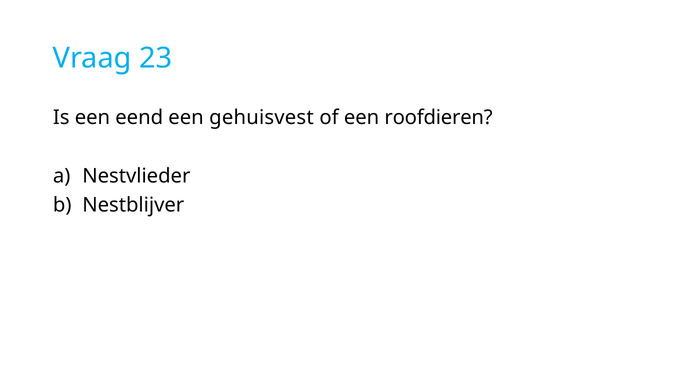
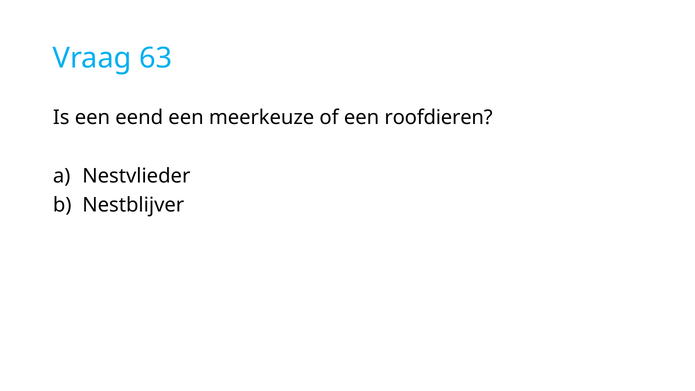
23: 23 -> 63
gehuisvest: gehuisvest -> meerkeuze
